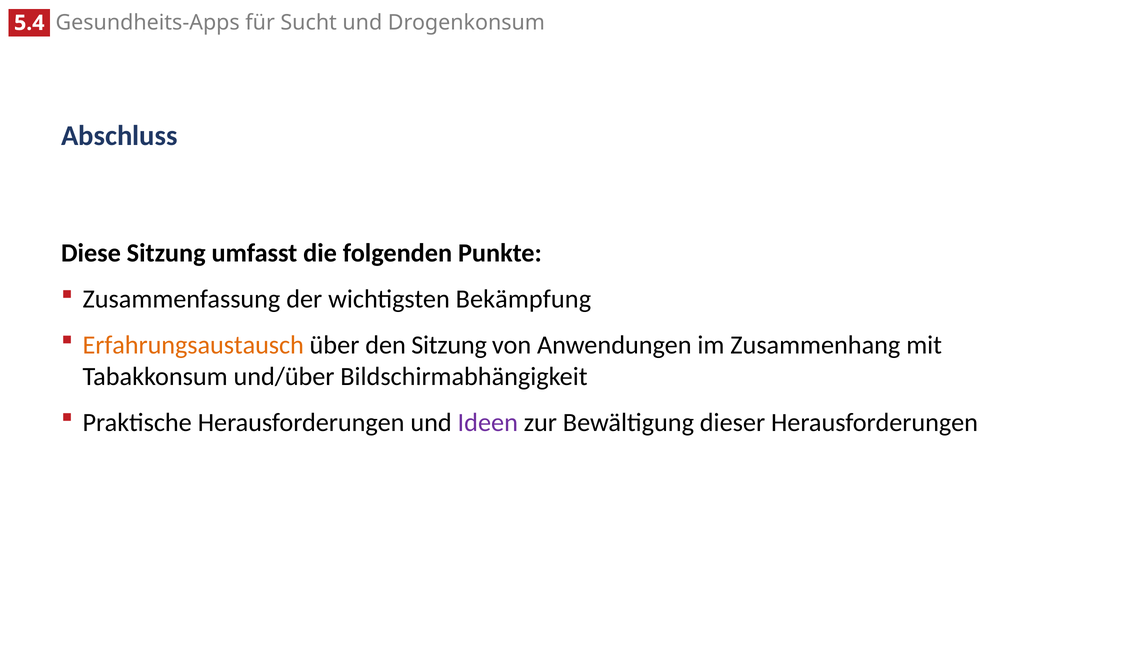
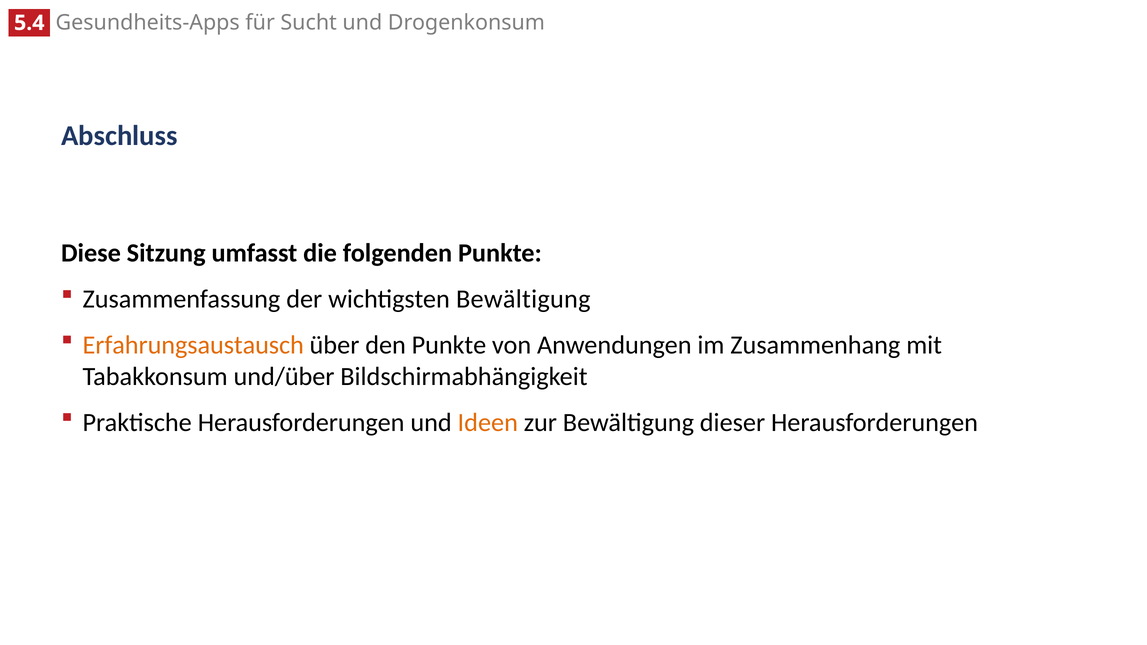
wichtigsten Bekämpfung: Bekämpfung -> Bewältigung
den Sitzung: Sitzung -> Punkte
Ideen colour: purple -> orange
